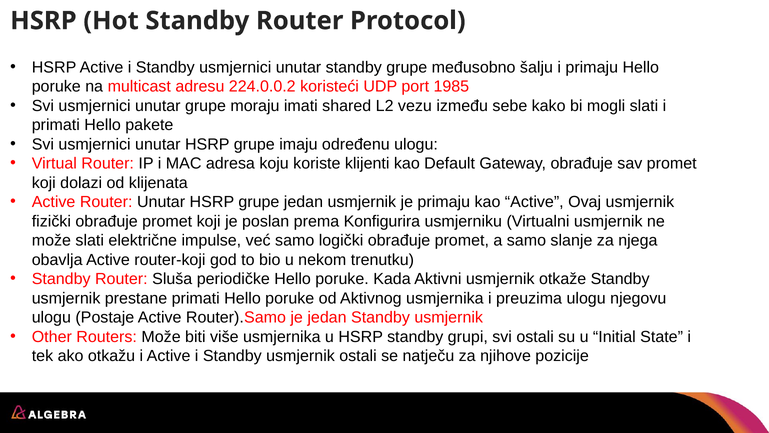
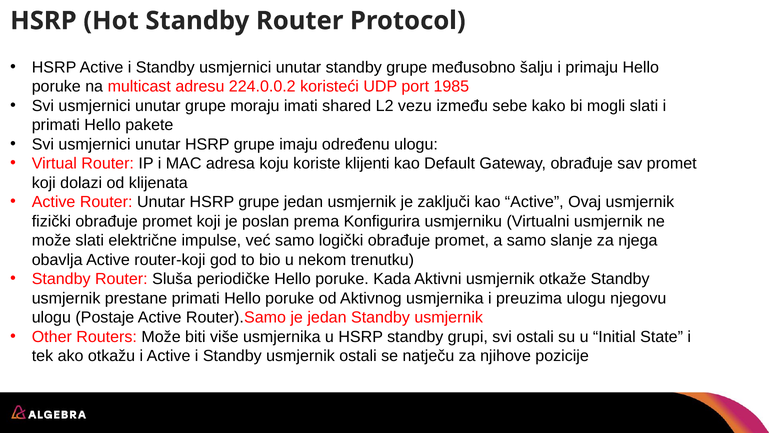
je primaju: primaju -> zaključi
